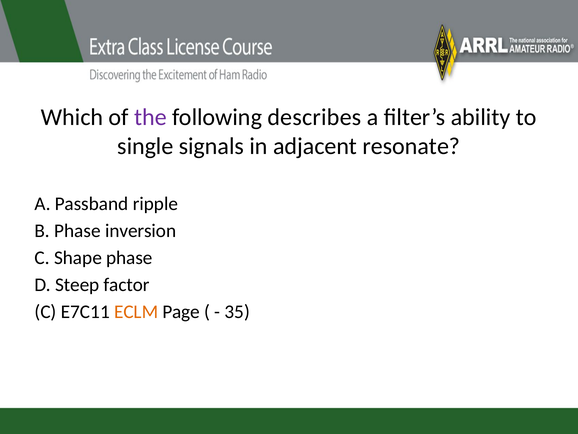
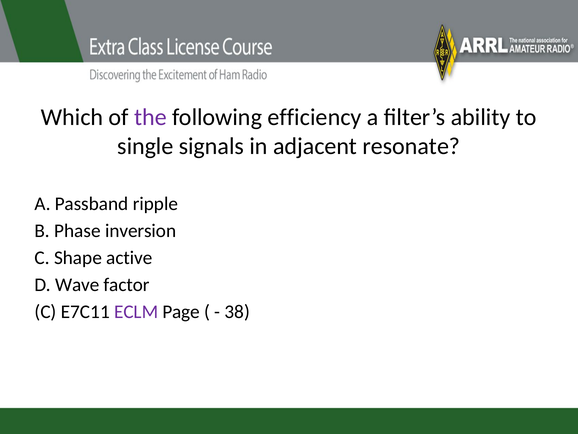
describes: describes -> efficiency
Shape phase: phase -> active
Steep: Steep -> Wave
ECLM colour: orange -> purple
35: 35 -> 38
